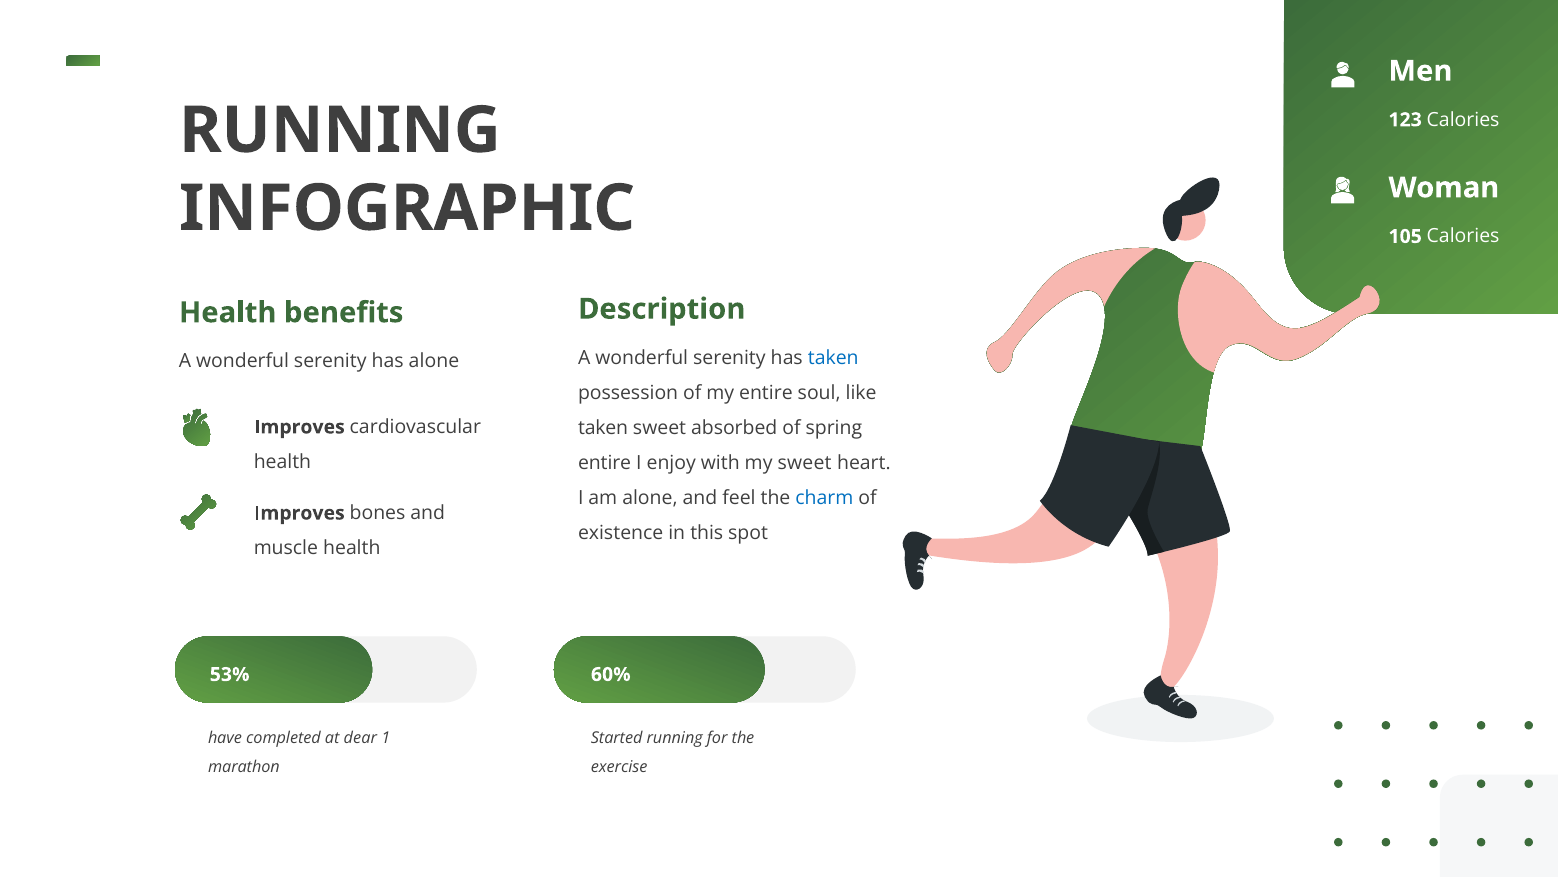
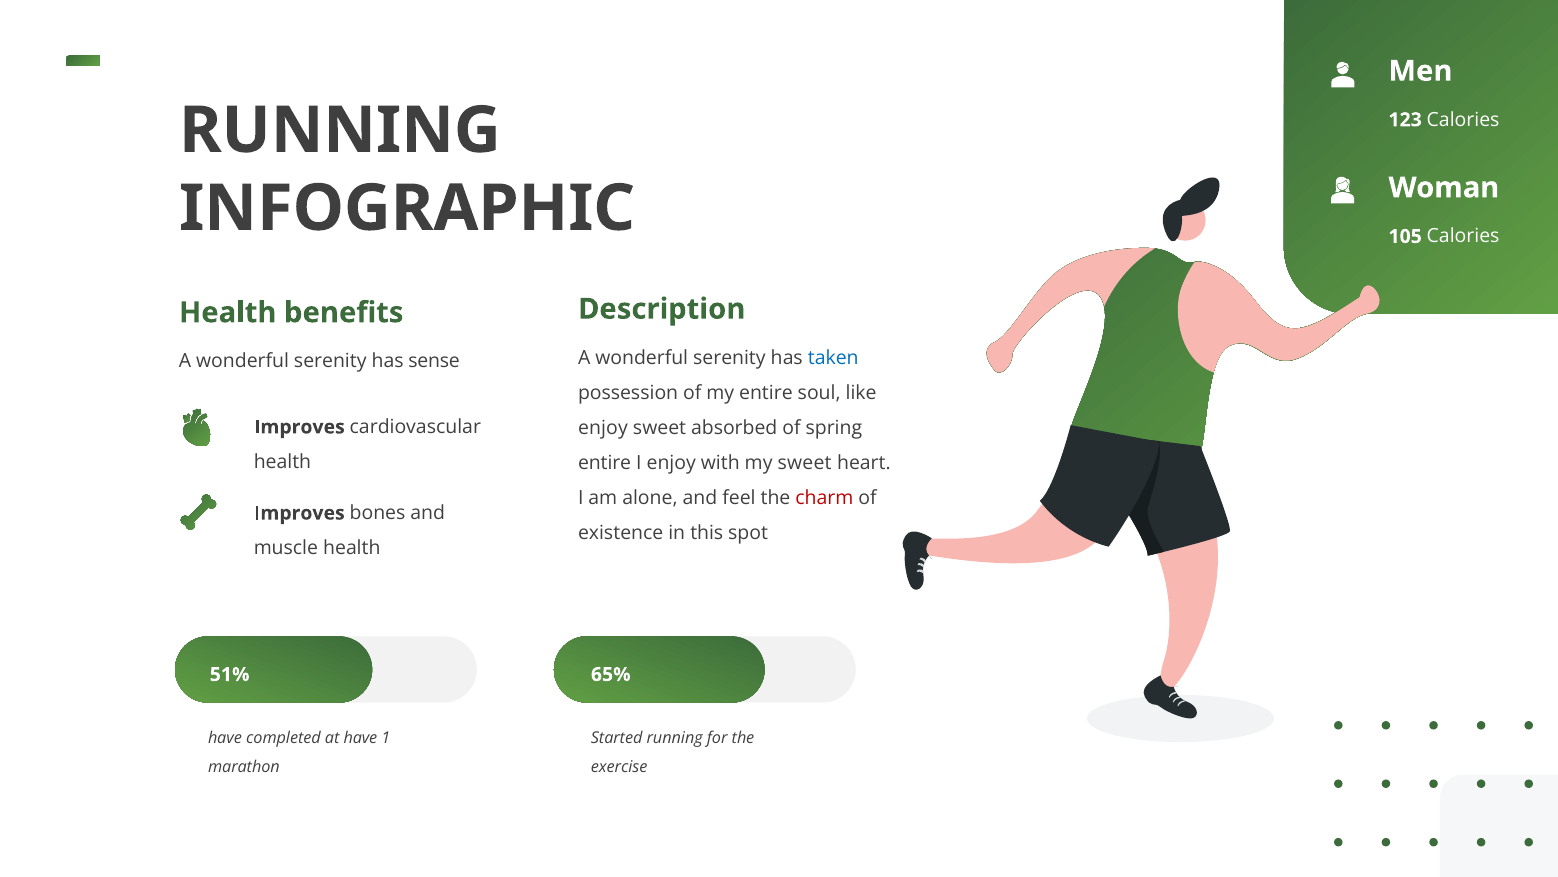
has alone: alone -> sense
taken at (603, 428): taken -> enjoy
charm colour: blue -> red
53%: 53% -> 51%
60%: 60% -> 65%
at dear: dear -> have
